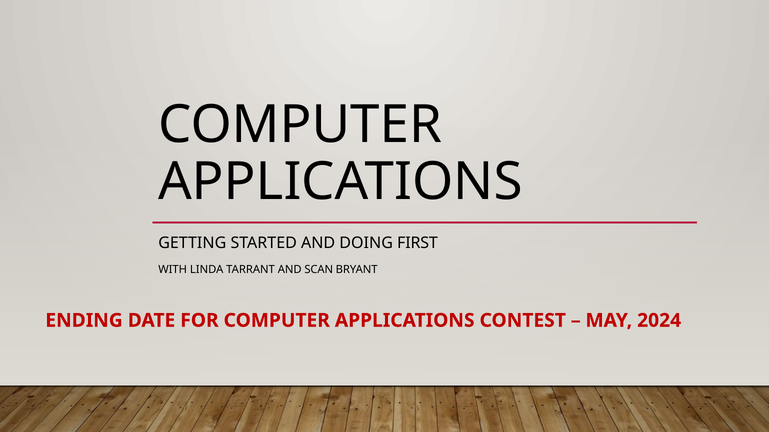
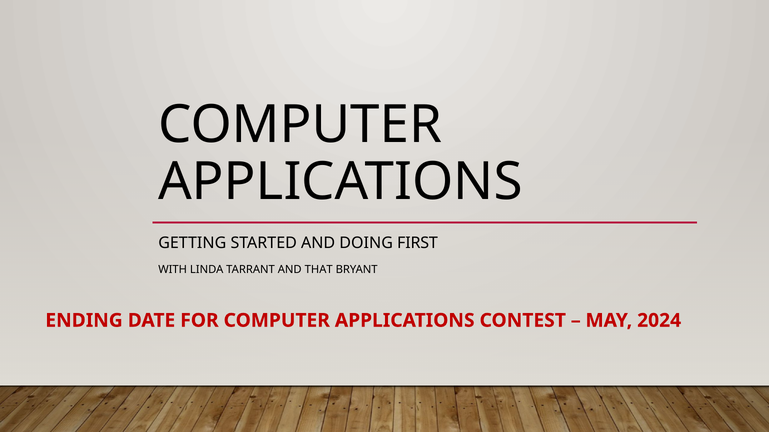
SCAN: SCAN -> THAT
